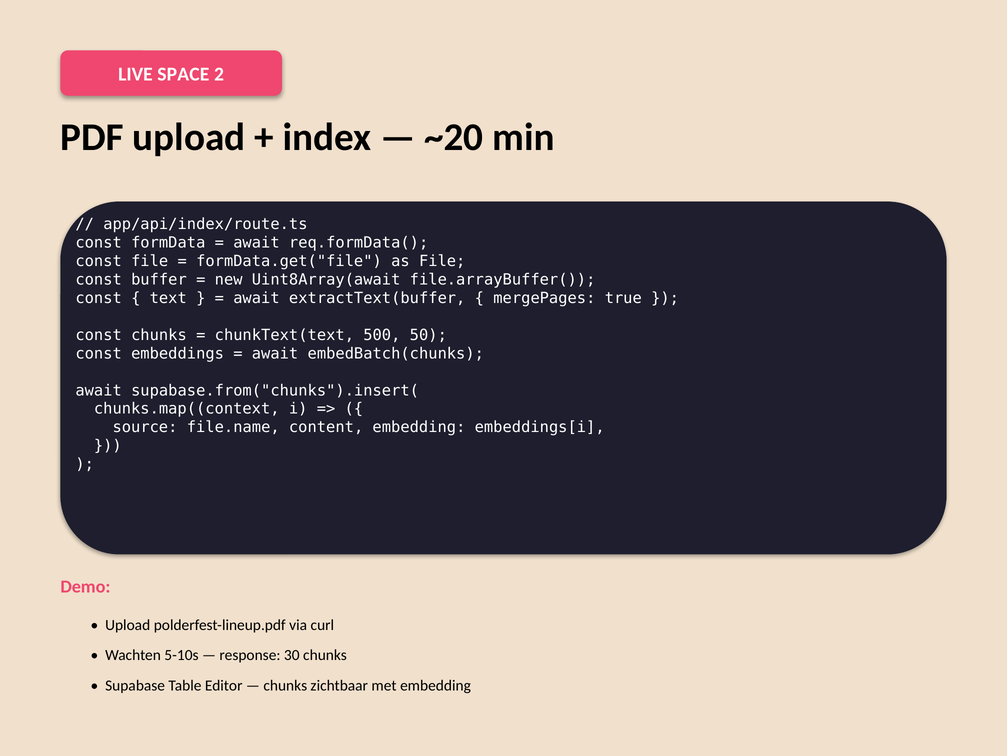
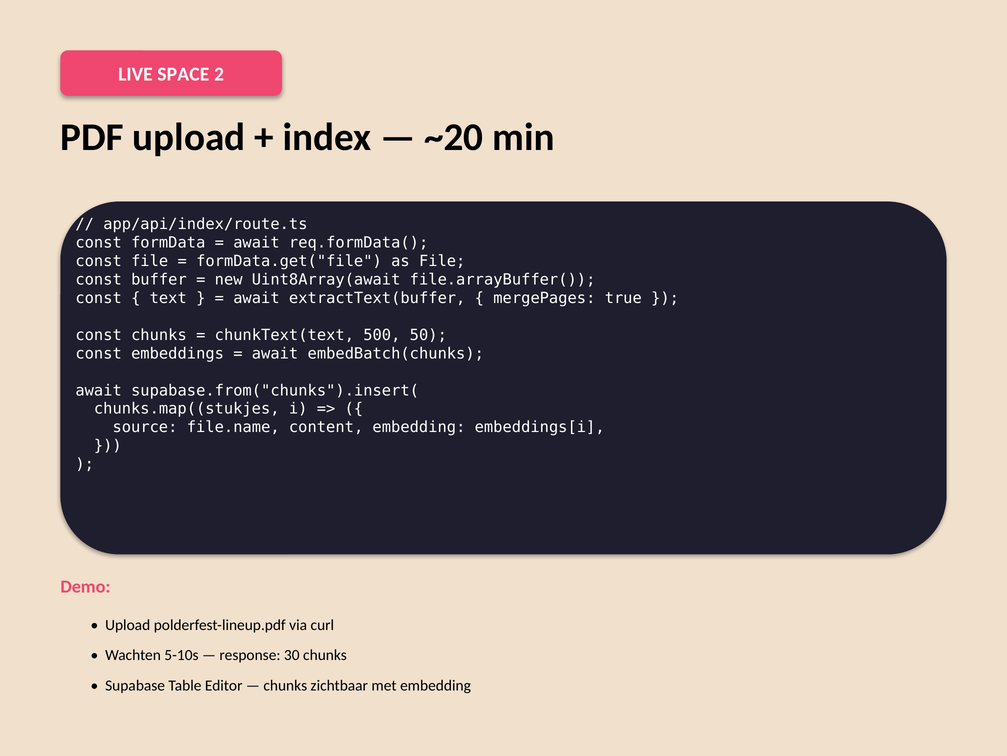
chunks.map((context: chunks.map((context -> chunks.map((stukjes
